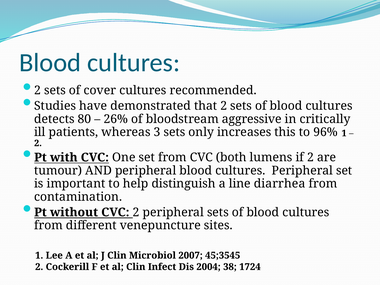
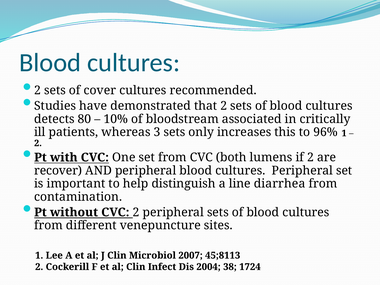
26%: 26% -> 10%
aggressive: aggressive -> associated
tumour: tumour -> recover
45;3545: 45;3545 -> 45;8113
